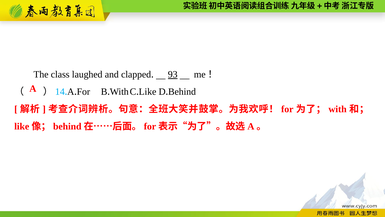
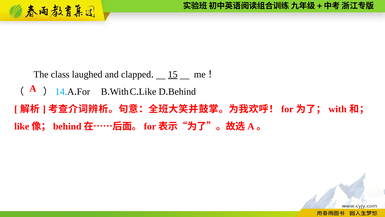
93: 93 -> 15
